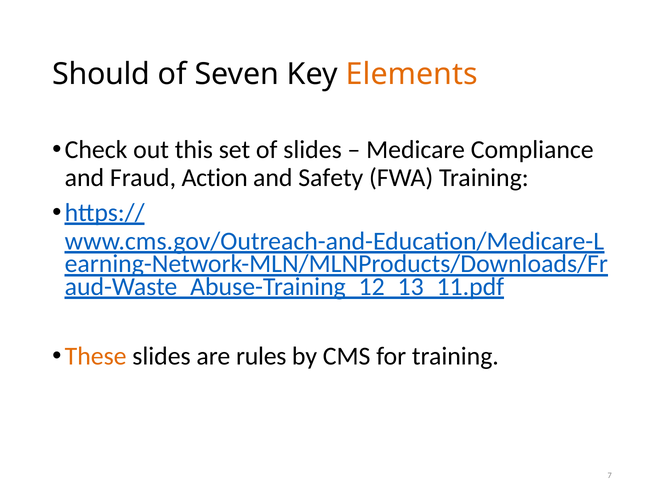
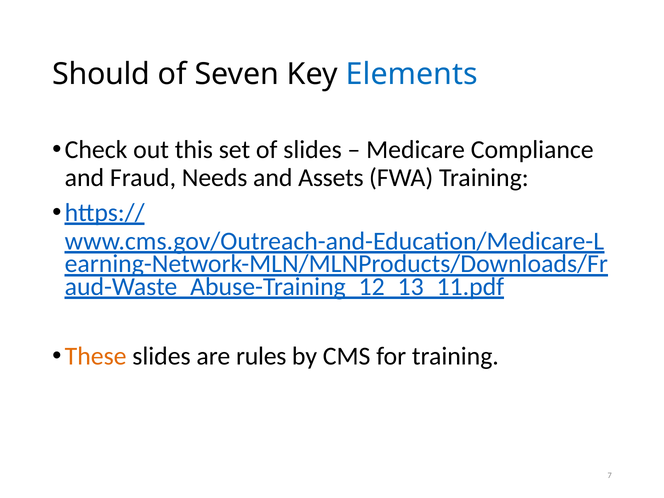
Elements colour: orange -> blue
Action: Action -> Needs
Safety: Safety -> Assets
